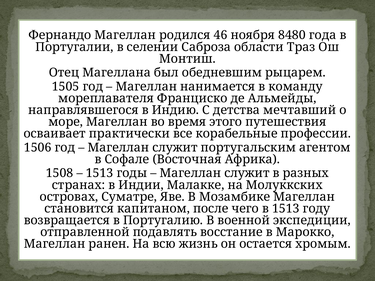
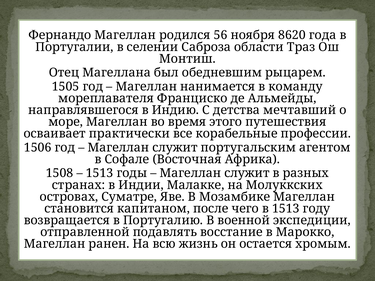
46: 46 -> 56
8480: 8480 -> 8620
